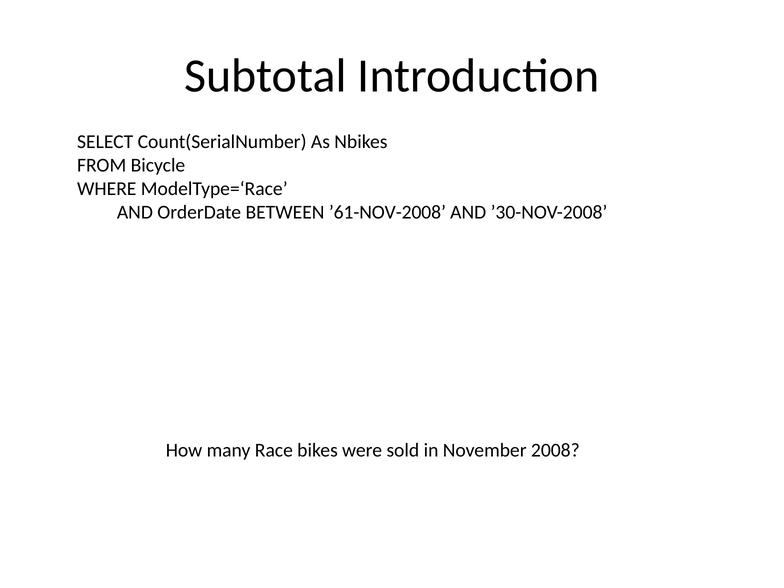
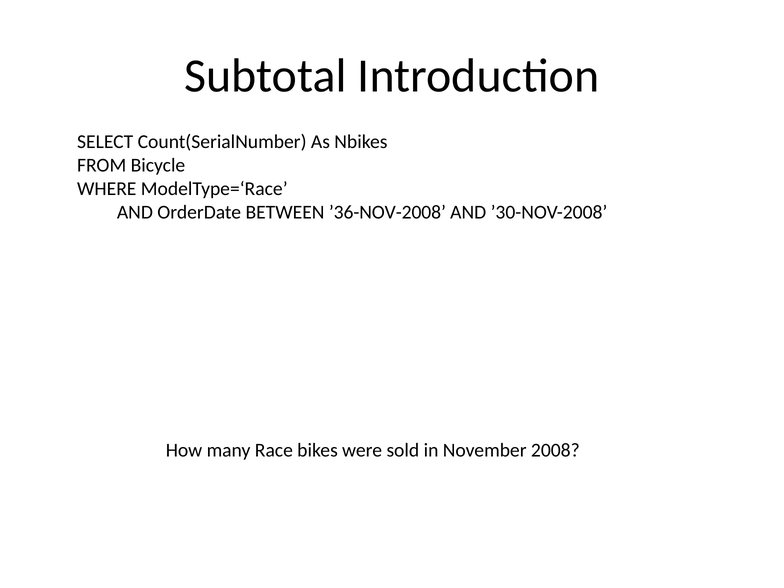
’61-NOV-2008: ’61-NOV-2008 -> ’36-NOV-2008
